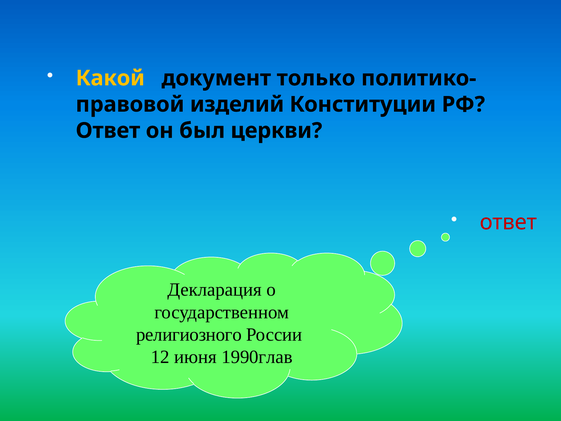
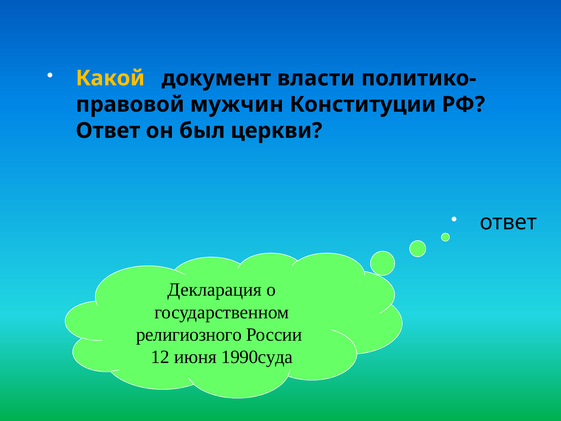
только: только -> власти
изделий: изделий -> мужчин
ответ at (508, 222) colour: red -> black
1990глав: 1990глав -> 1990суда
